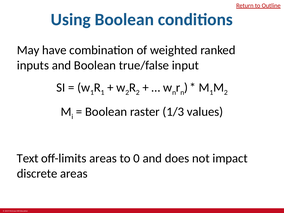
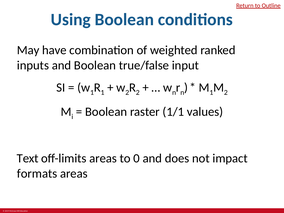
1/3: 1/3 -> 1/1
discrete: discrete -> formats
